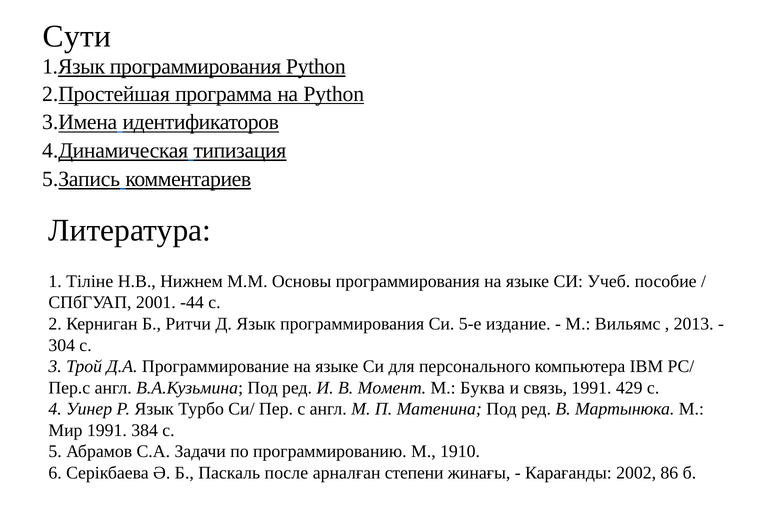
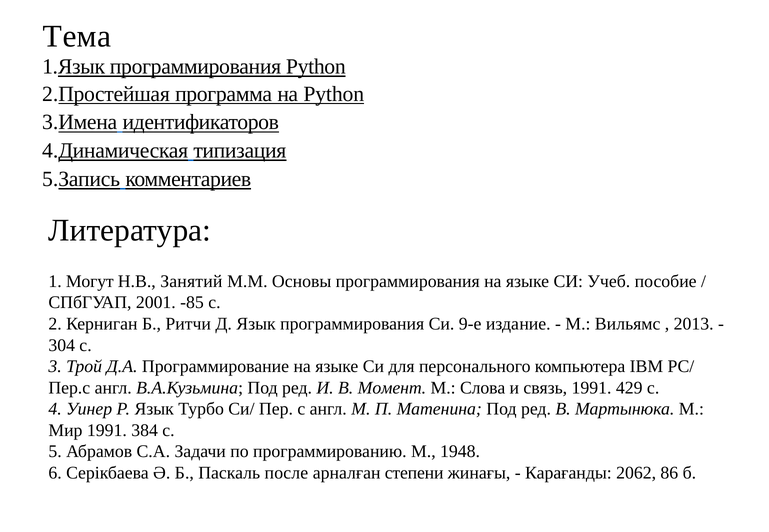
Сути: Сути -> Тема
Тіліне: Тіліне -> Могут
Нижнем: Нижнем -> Занятий
-44: -44 -> -85
5-е: 5-е -> 9-е
Буква: Буква -> Слова
1910: 1910 -> 1948
2002: 2002 -> 2062
